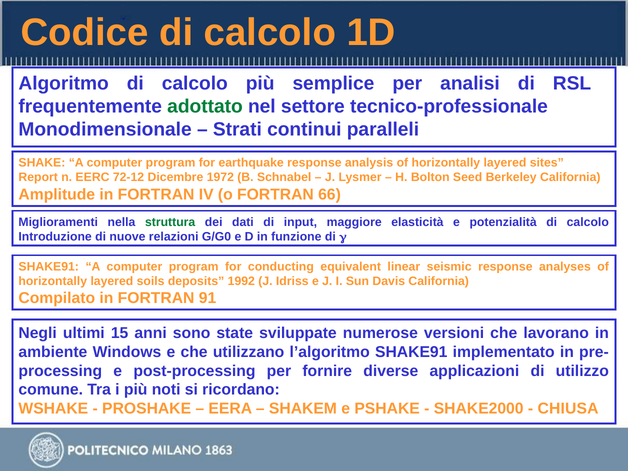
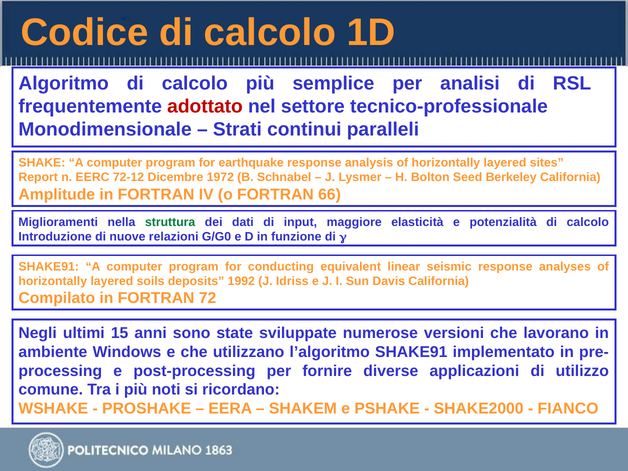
adottato colour: green -> red
91: 91 -> 72
CHIUSA: CHIUSA -> FIANCO
